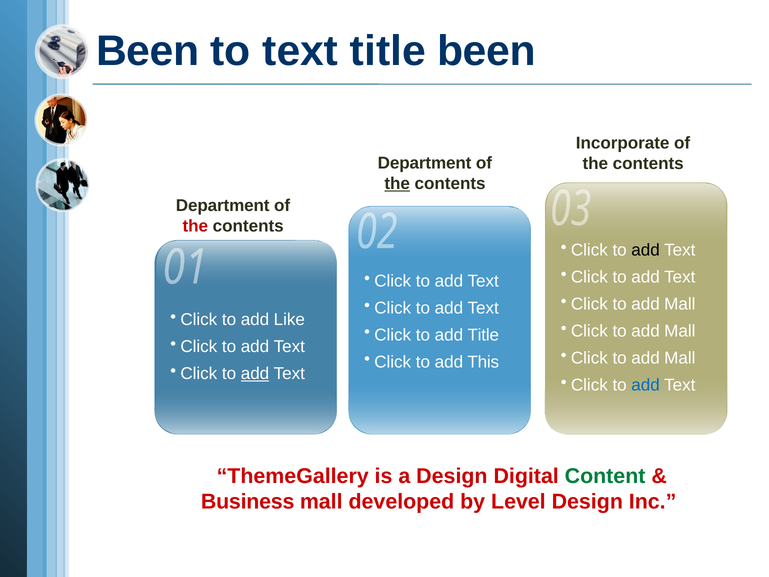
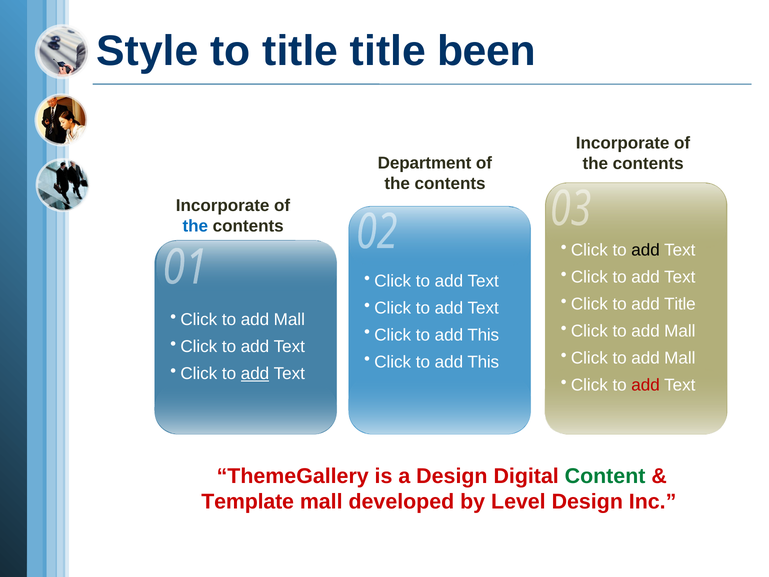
Been at (148, 51): Been -> Style
to text: text -> title
the at (397, 184) underline: present -> none
Department at (223, 206): Department -> Incorporate
the at (195, 226) colour: red -> blue
Mall at (680, 304): Mall -> Title
Like at (289, 320): Like -> Mall
Title at (483, 335): Title -> This
add at (646, 385) colour: blue -> red
Business: Business -> Template
